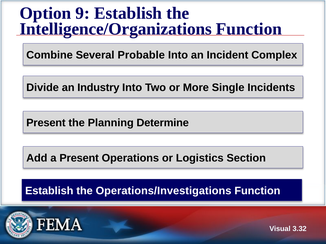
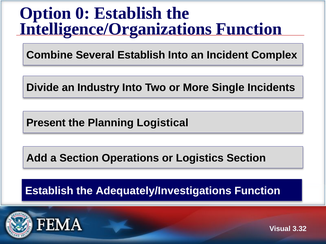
9: 9 -> 0
Several Probable: Probable -> Establish
Determine: Determine -> Logistical
Present at (79, 158): Present -> Section
Operations/Investigations: Operations/Investigations -> Adequately/Investigations
